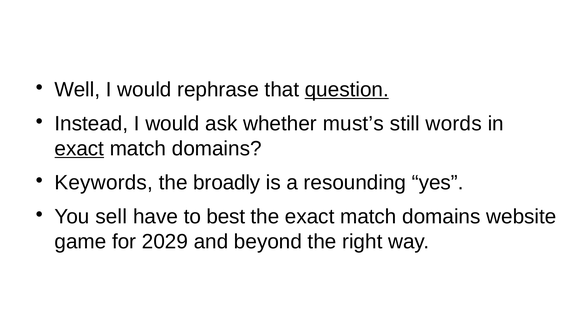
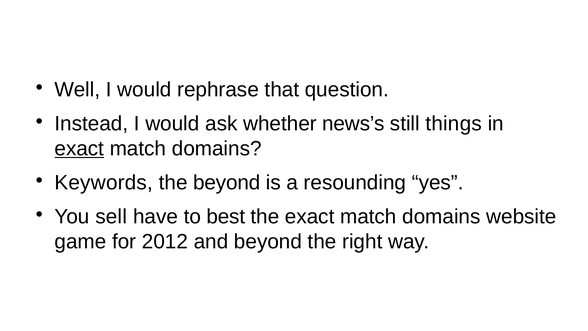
question underline: present -> none
must’s: must’s -> news’s
words: words -> things
the broadly: broadly -> beyond
2029: 2029 -> 2012
